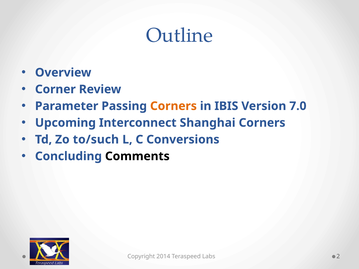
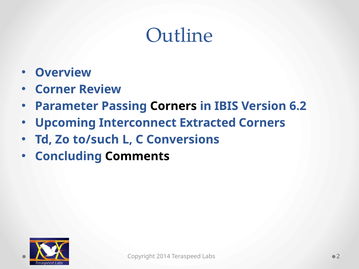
Corners at (173, 106) colour: orange -> black
7.0: 7.0 -> 6.2
Shanghai: Shanghai -> Extracted
